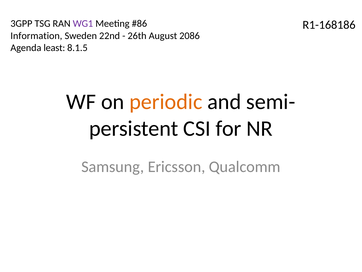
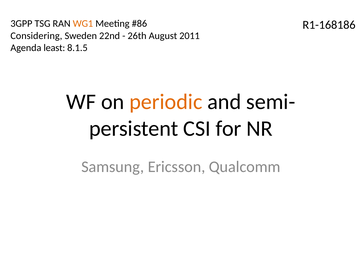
WG1 colour: purple -> orange
Information: Information -> Considering
2086: 2086 -> 2011
